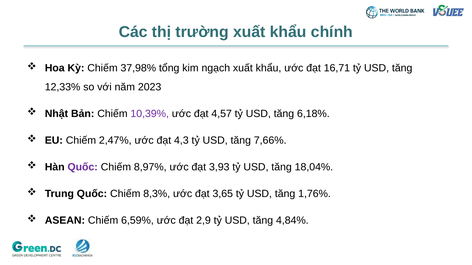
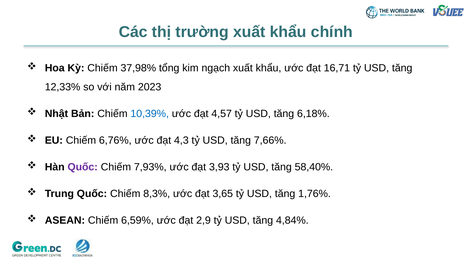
10,39% colour: purple -> blue
2,47%: 2,47% -> 6,76%
8,97%: 8,97% -> 7,93%
18,04%: 18,04% -> 58,40%
